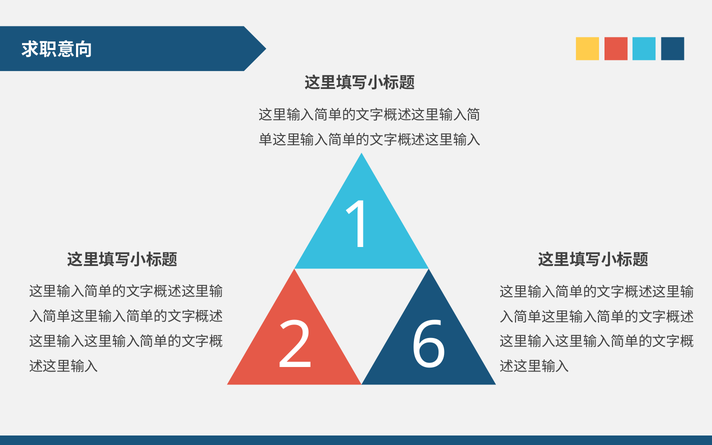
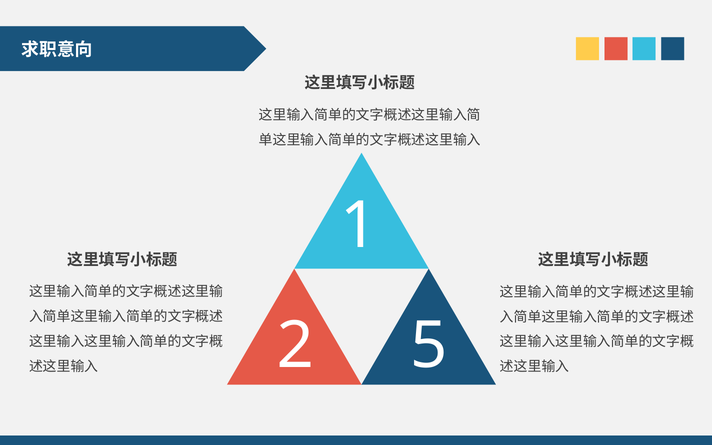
6: 6 -> 5
